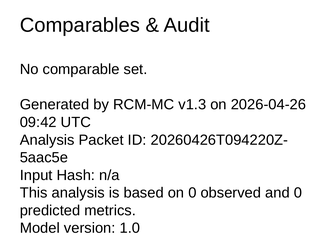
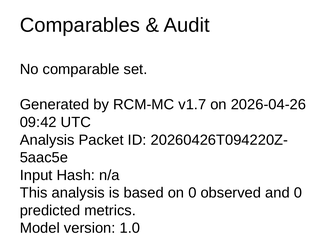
v1.3: v1.3 -> v1.7
